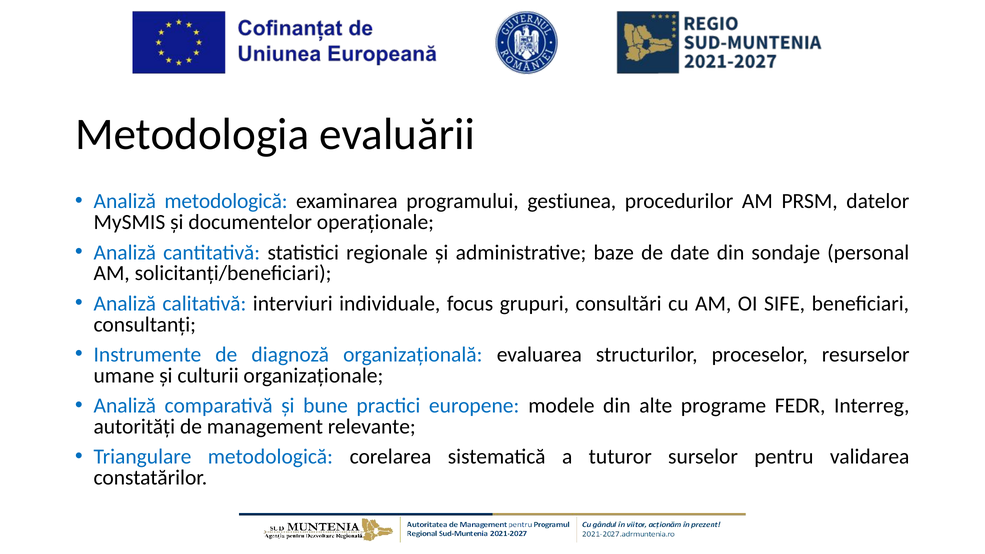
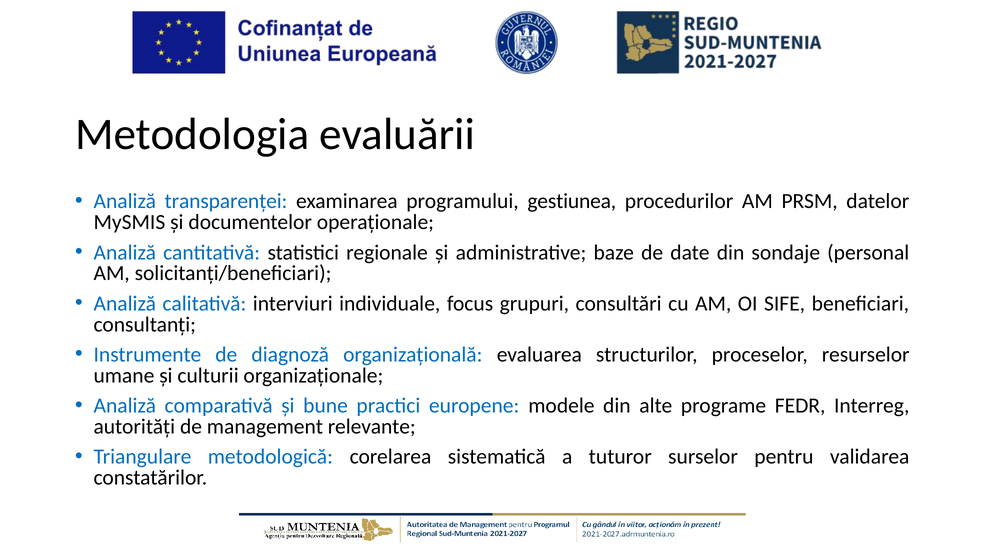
Analiză metodologică: metodologică -> transparenței
